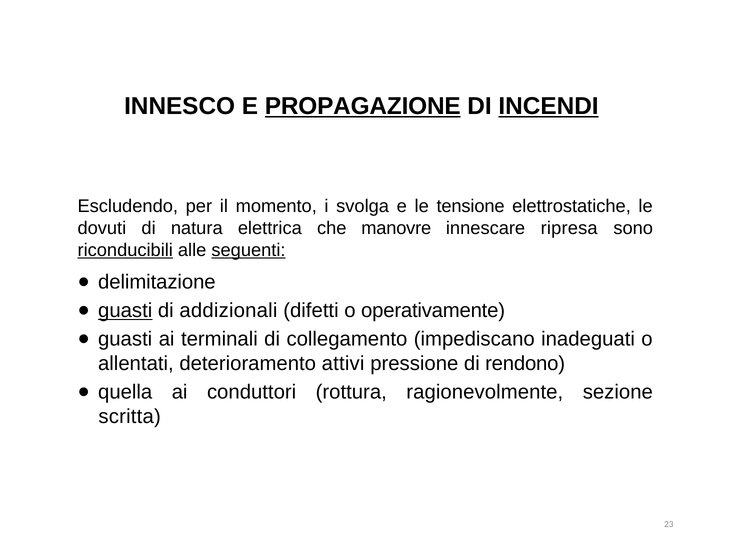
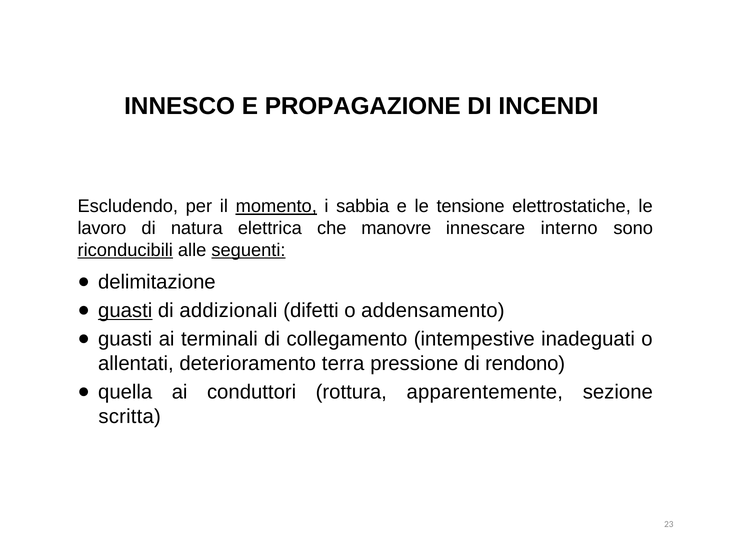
PROPAGAZIONE underline: present -> none
INCENDI underline: present -> none
momento underline: none -> present
svolga: svolga -> sabbia
dovuti: dovuti -> lavoro
ripresa: ripresa -> interno
operativamente: operativamente -> addensamento
impediscano: impediscano -> intempestive
attivi: attivi -> terra
ragionevolmente: ragionevolmente -> apparentemente
